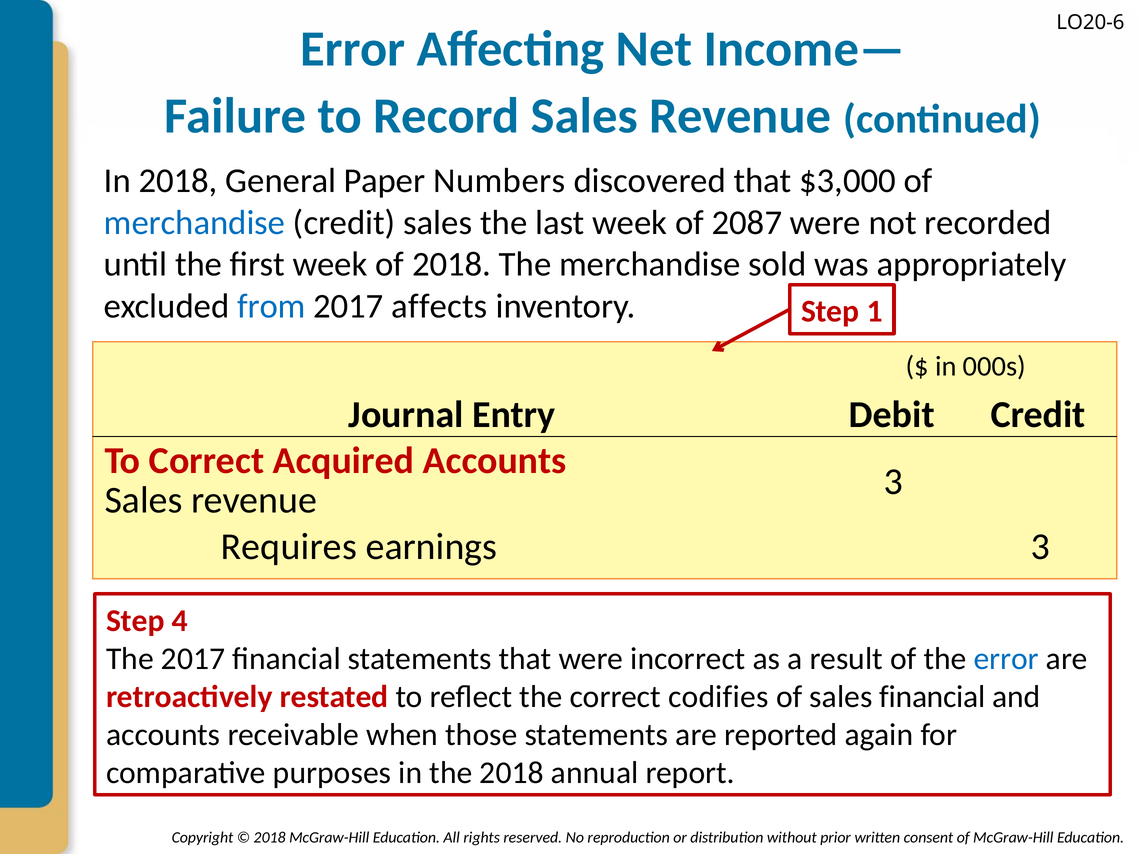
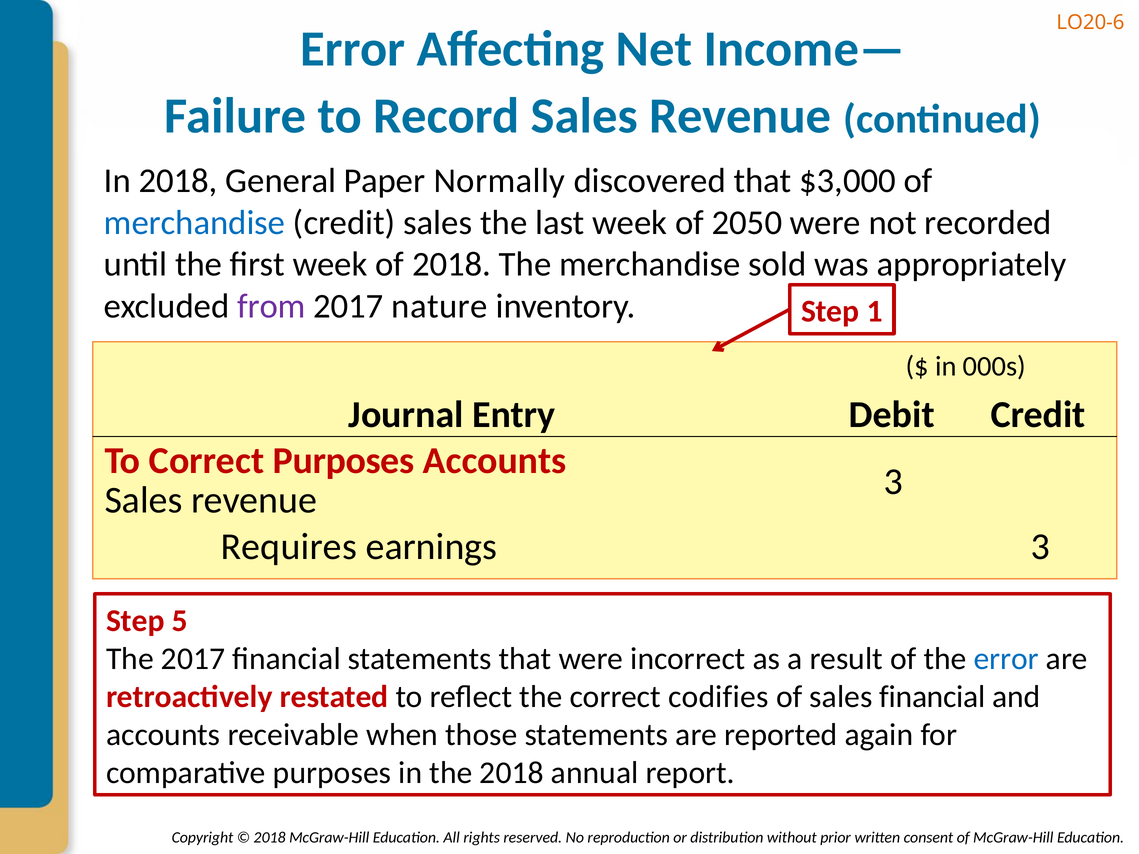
LO20-6 colour: black -> orange
Numbers: Numbers -> Normally
2087: 2087 -> 2050
from colour: blue -> purple
affects: affects -> nature
Correct Acquired: Acquired -> Purposes
4: 4 -> 5
